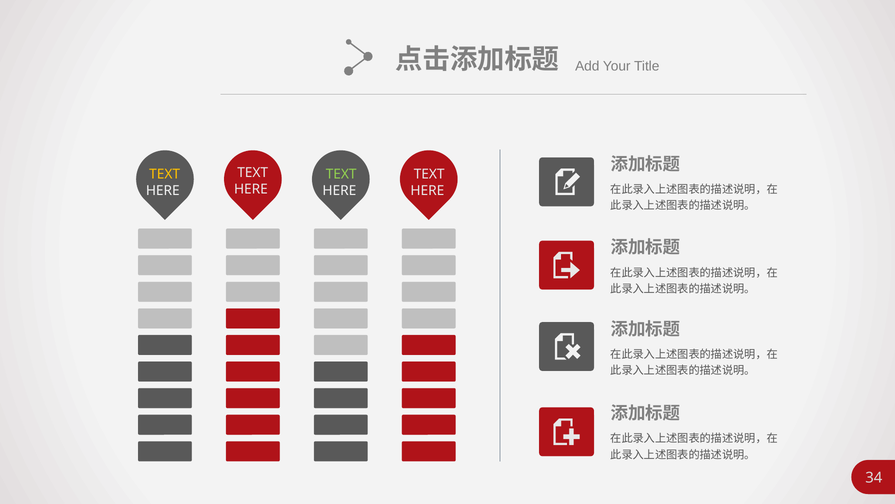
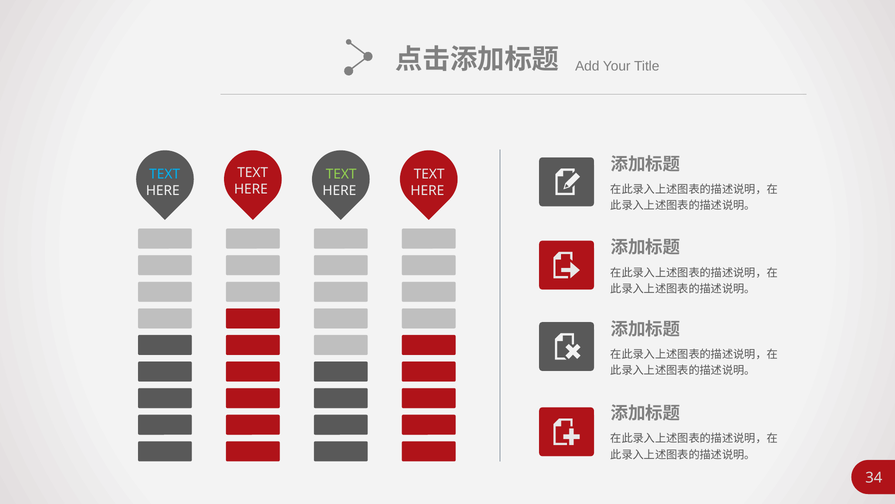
TEXT at (165, 174) colour: yellow -> light blue
